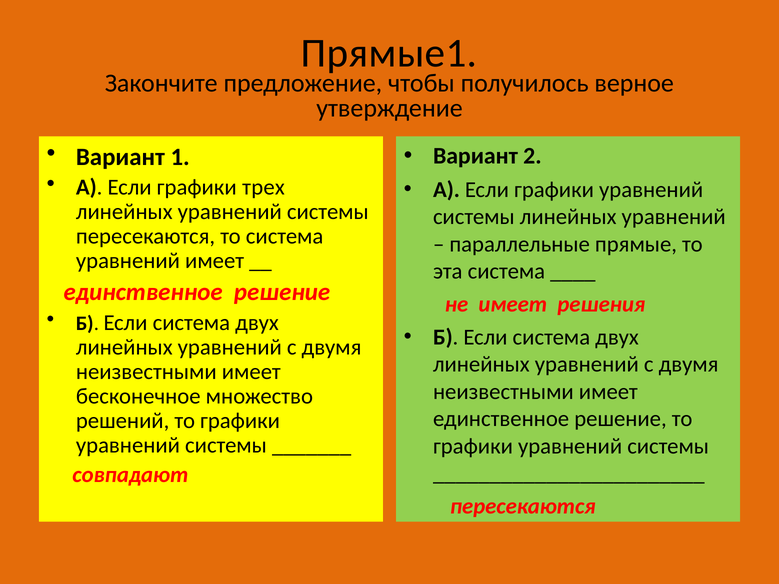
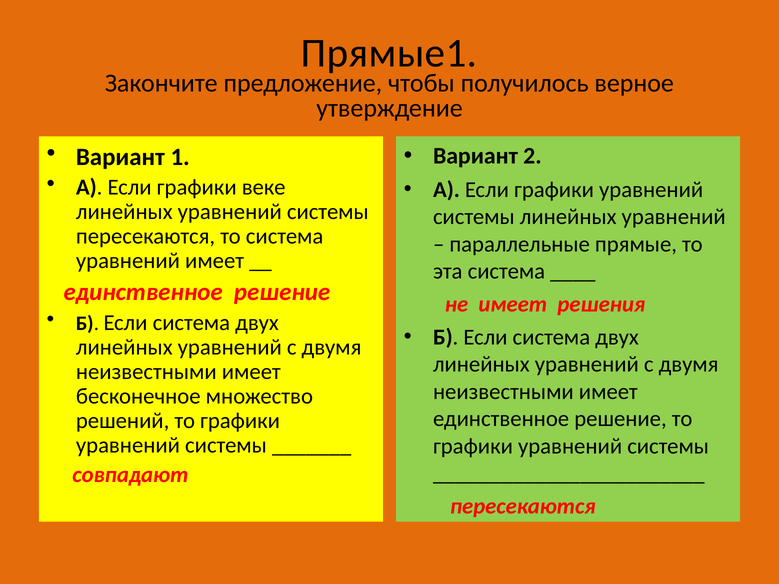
трех: трех -> веке
